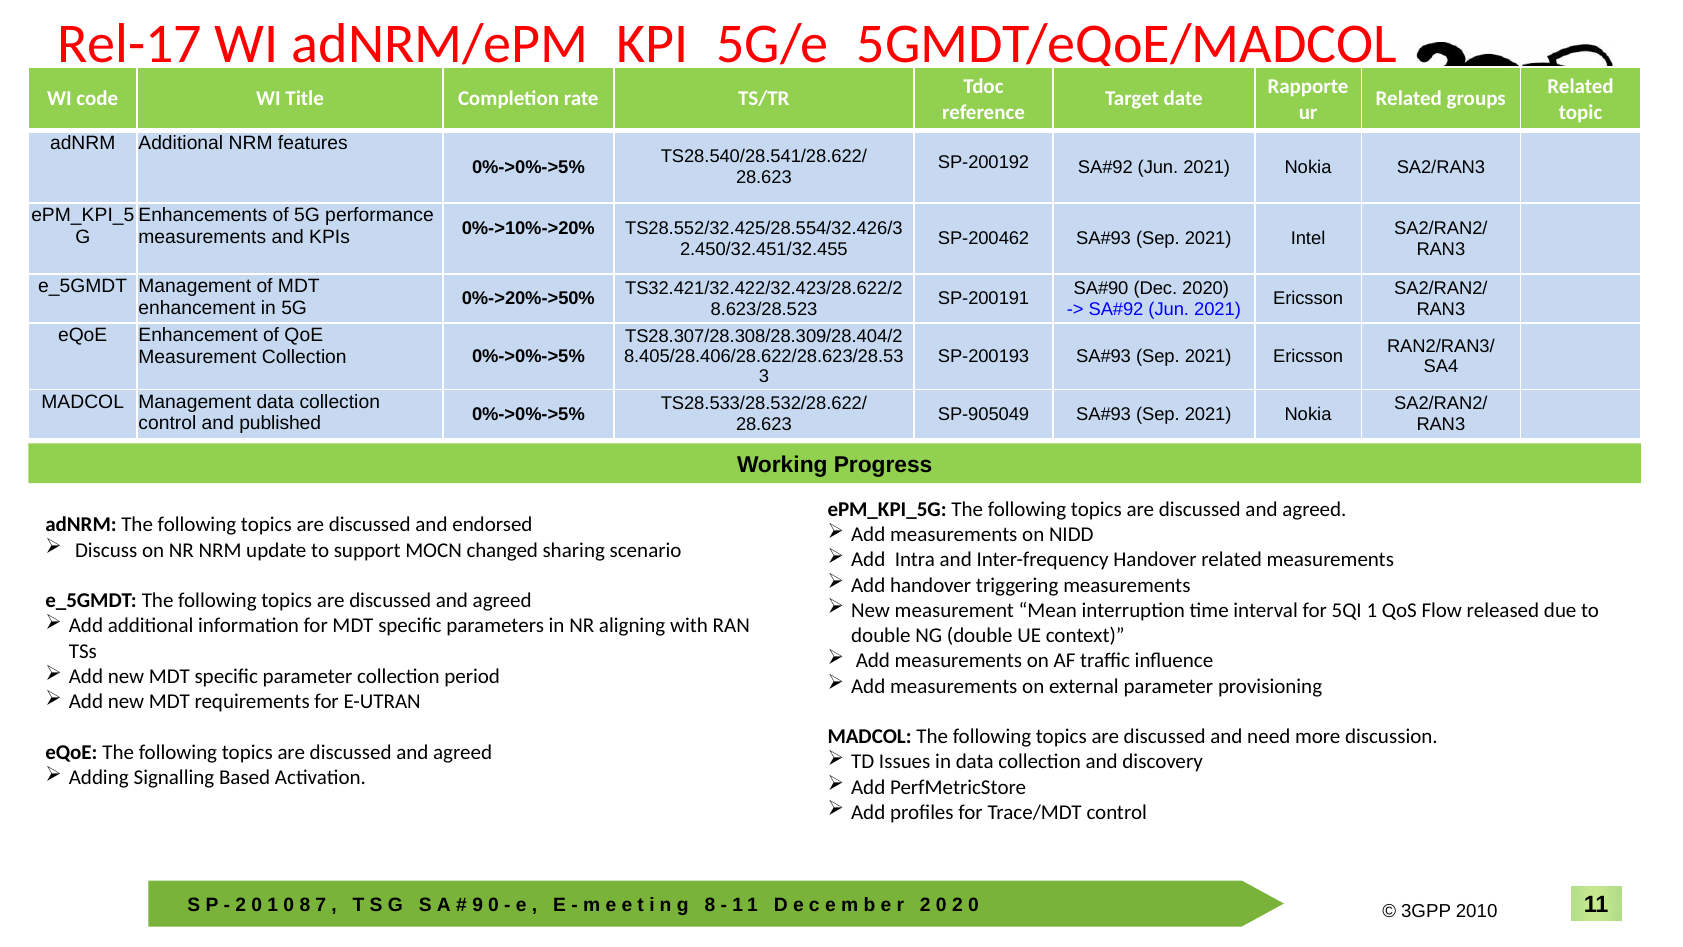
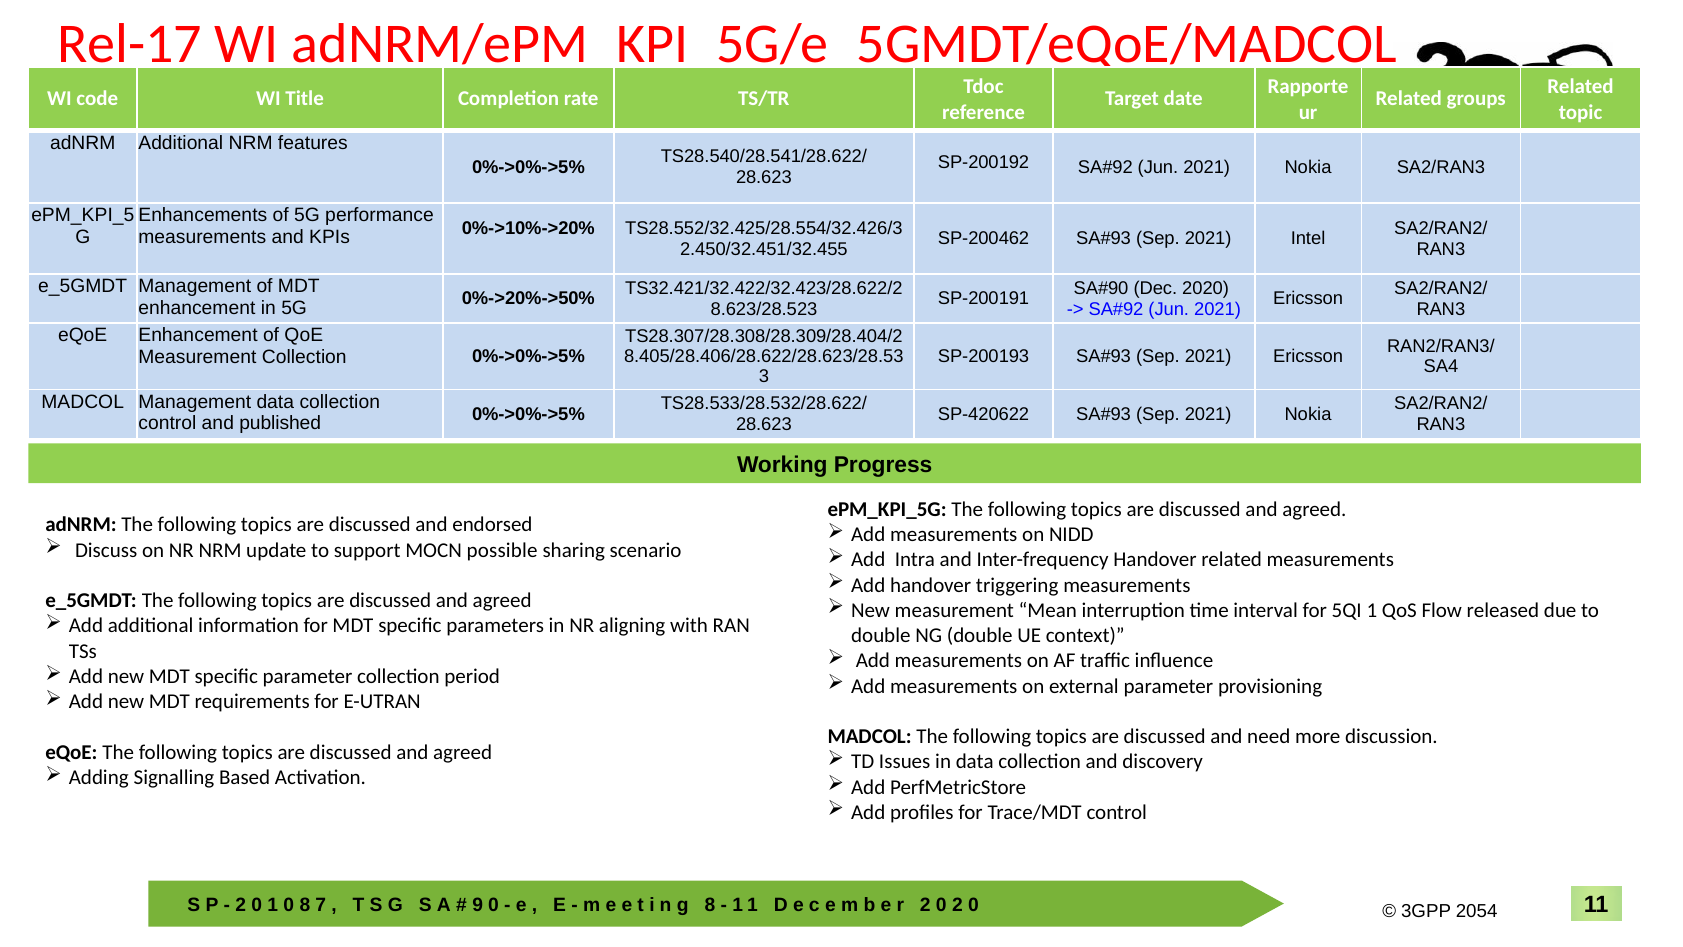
SP-905049: SP-905049 -> SP-420622
changed: changed -> possible
2010: 2010 -> 2054
